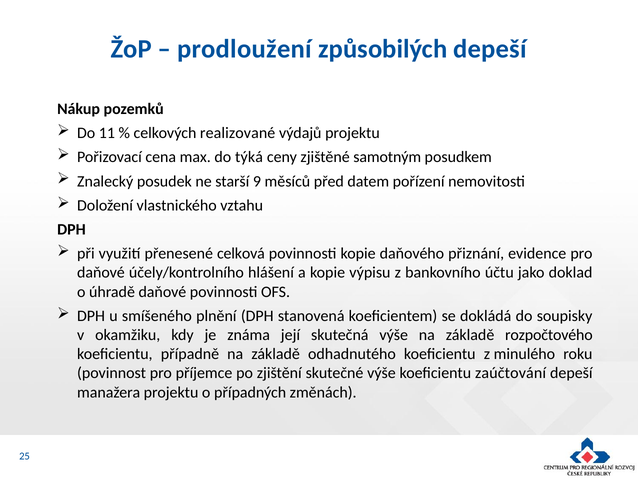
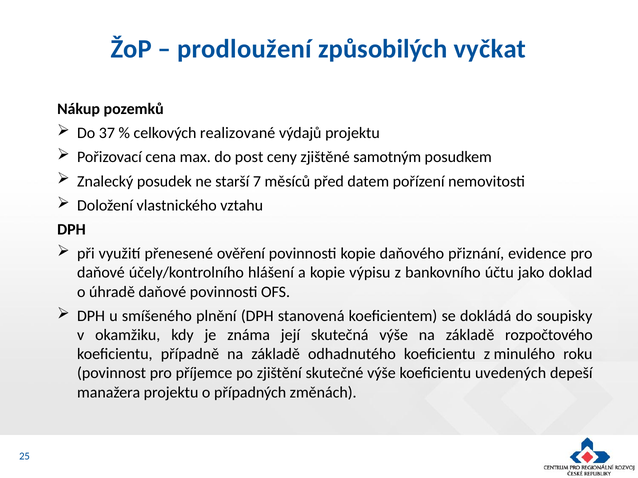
způsobilých depeší: depeší -> vyčkat
11: 11 -> 37
týká: týká -> post
9: 9 -> 7
celková: celková -> ověření
zaúčtování: zaúčtování -> uvedených
